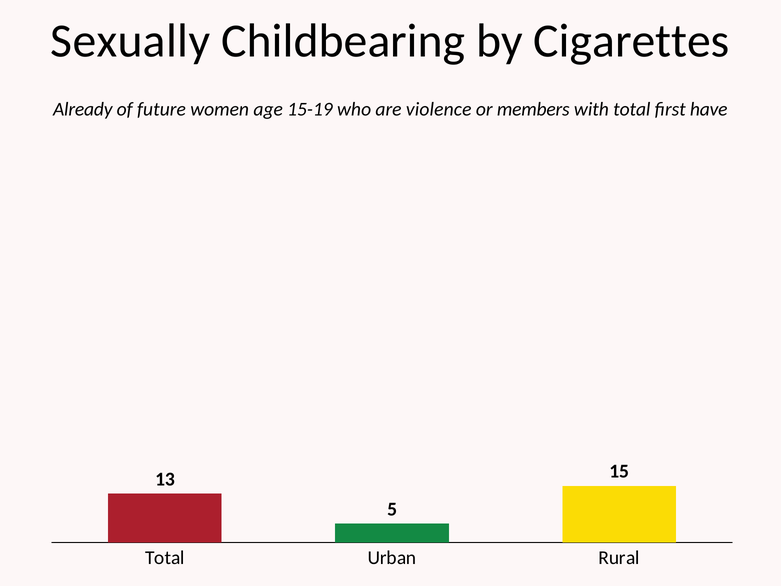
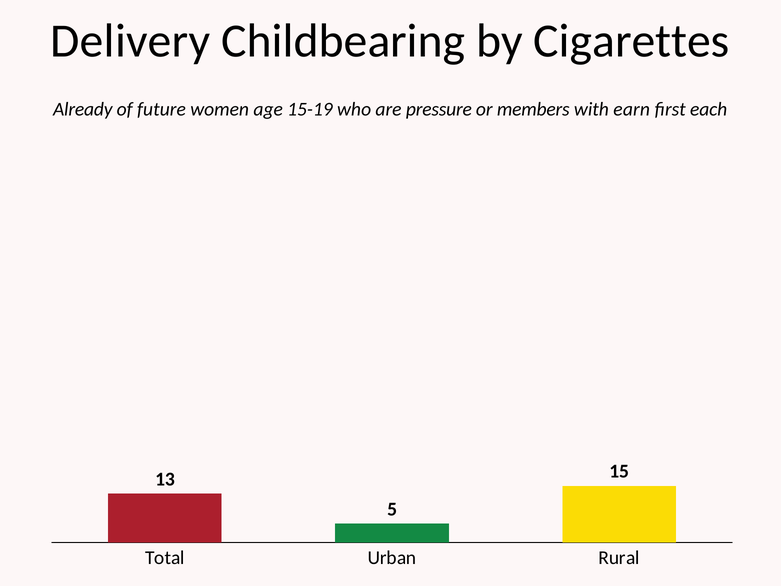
Sexually: Sexually -> Delivery
violence: violence -> pressure
with total: total -> earn
have: have -> each
